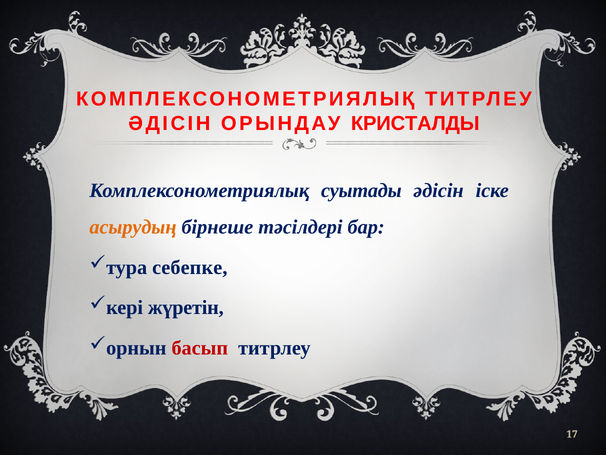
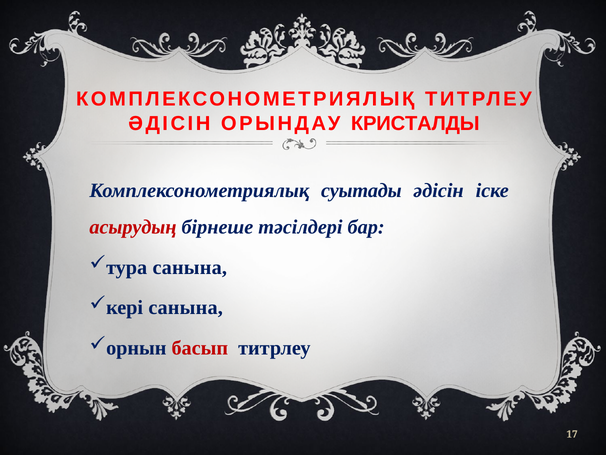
асырудың colour: orange -> red
себепке at (190, 267): себепке -> санына
жүретін at (186, 307): жүретін -> санына
